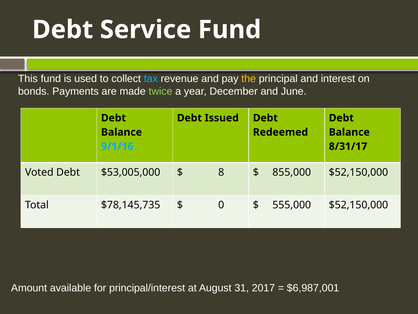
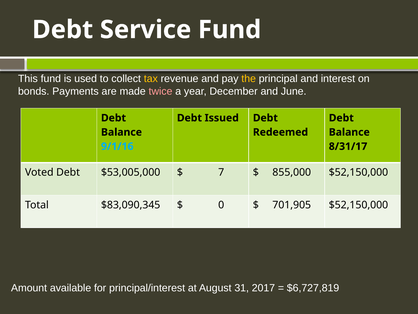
tax colour: light blue -> yellow
twice colour: light green -> pink
8: 8 -> 7
$78,145,735: $78,145,735 -> $83,090,345
555,000: 555,000 -> 701,905
$6,987,001: $6,987,001 -> $6,727,819
